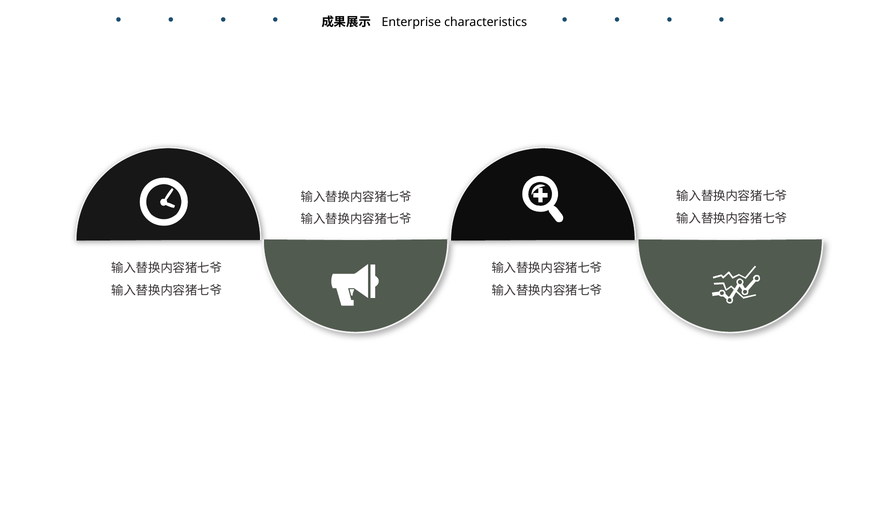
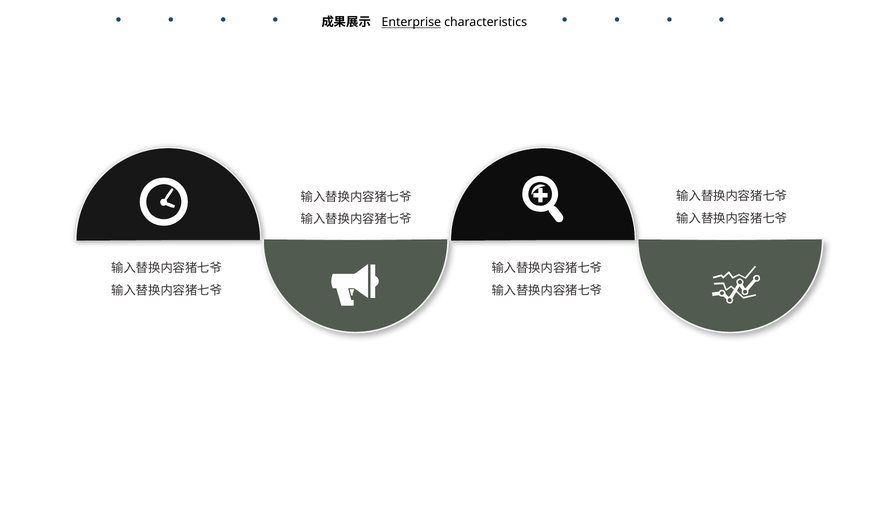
Enterprise underline: none -> present
